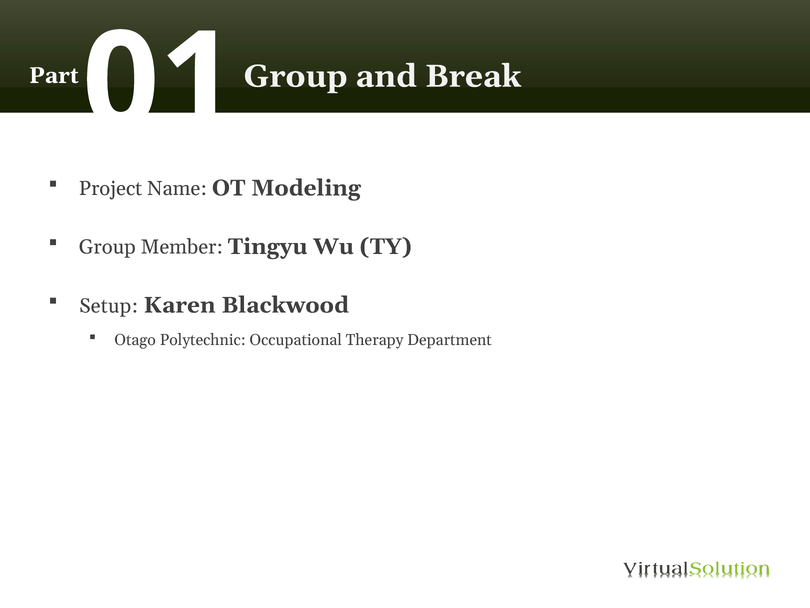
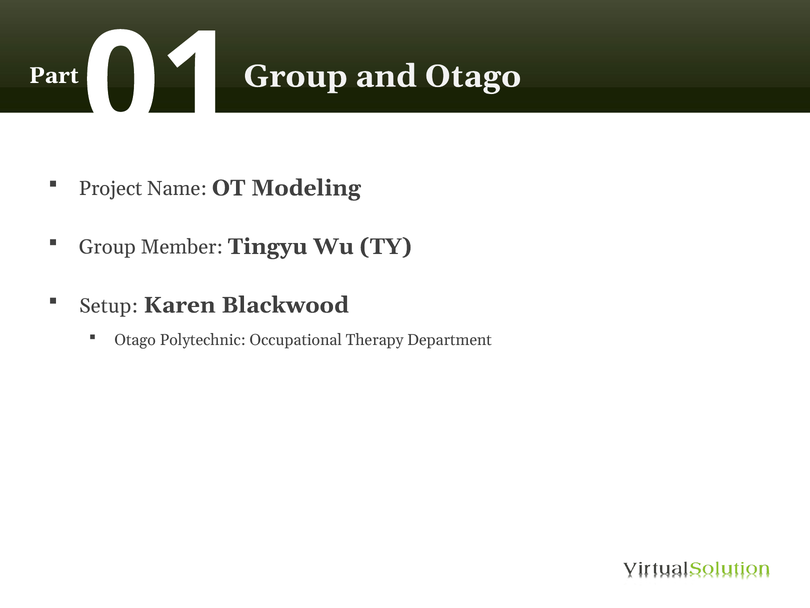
and Break: Break -> Otago
